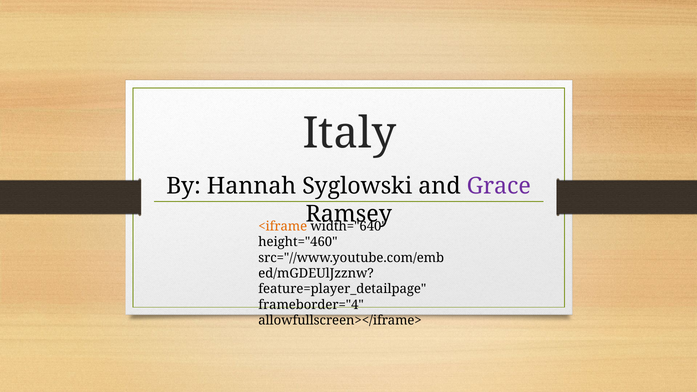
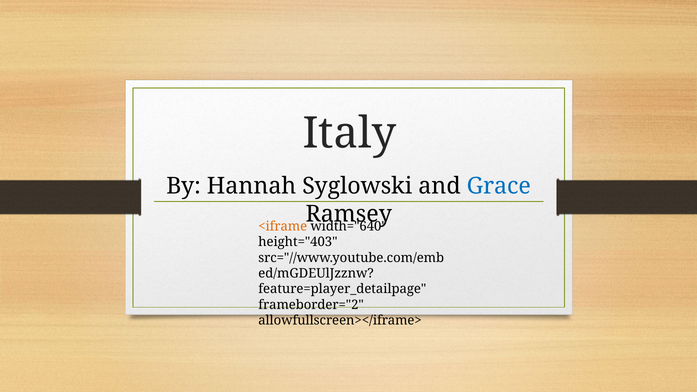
Grace colour: purple -> blue
height="460: height="460 -> height="403
frameborder="4: frameborder="4 -> frameborder="2
